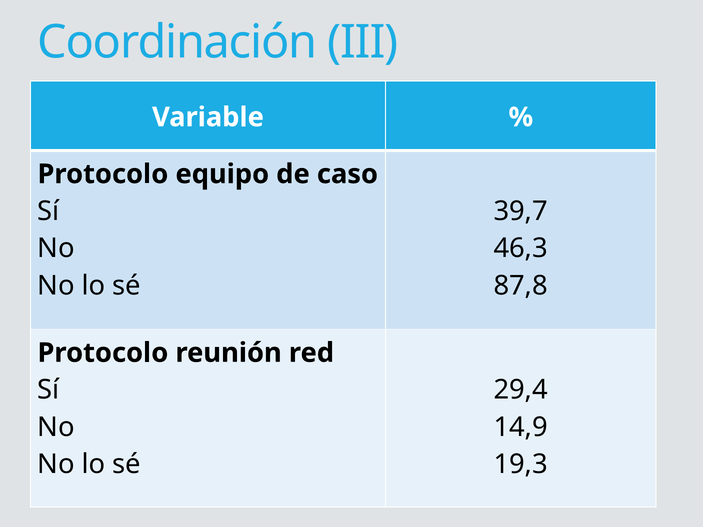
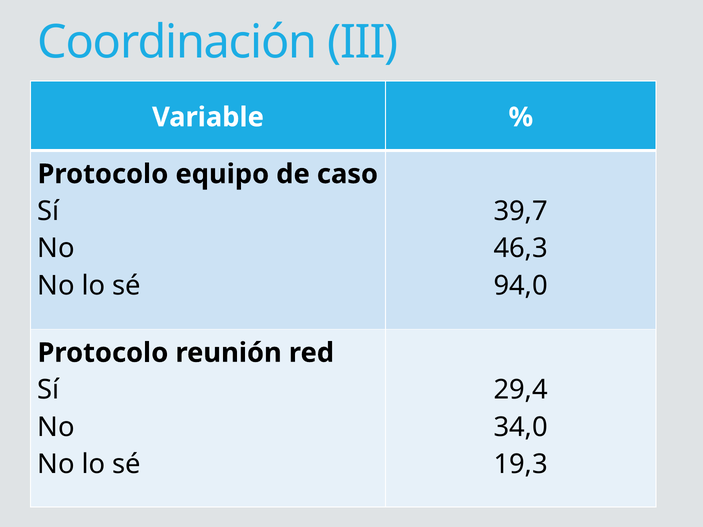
87,8: 87,8 -> 94,0
14,9: 14,9 -> 34,0
